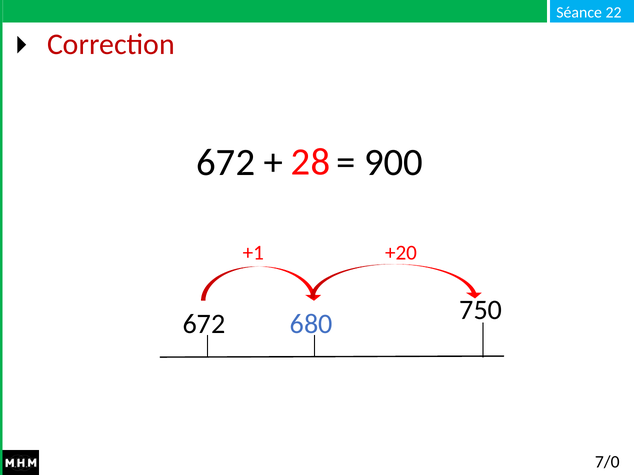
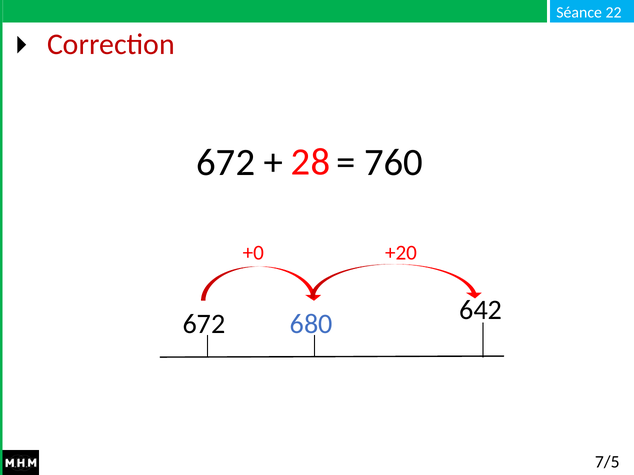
900: 900 -> 760
+1: +1 -> +0
750: 750 -> 642
7/0: 7/0 -> 7/5
